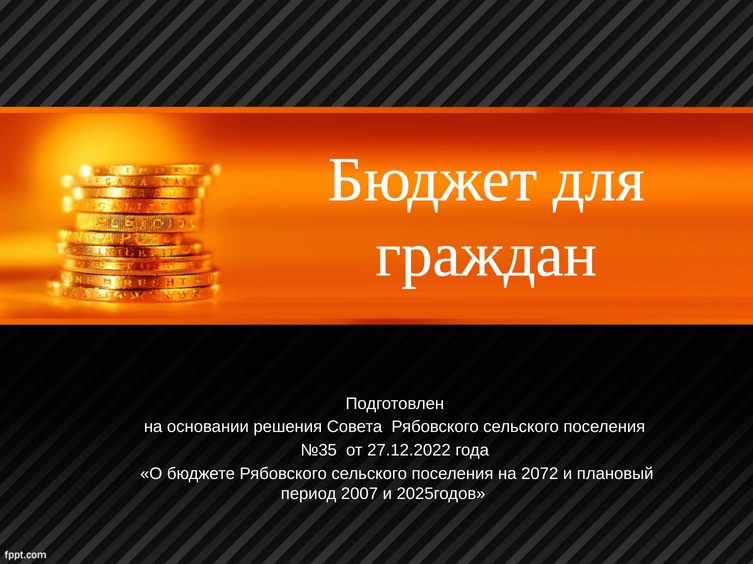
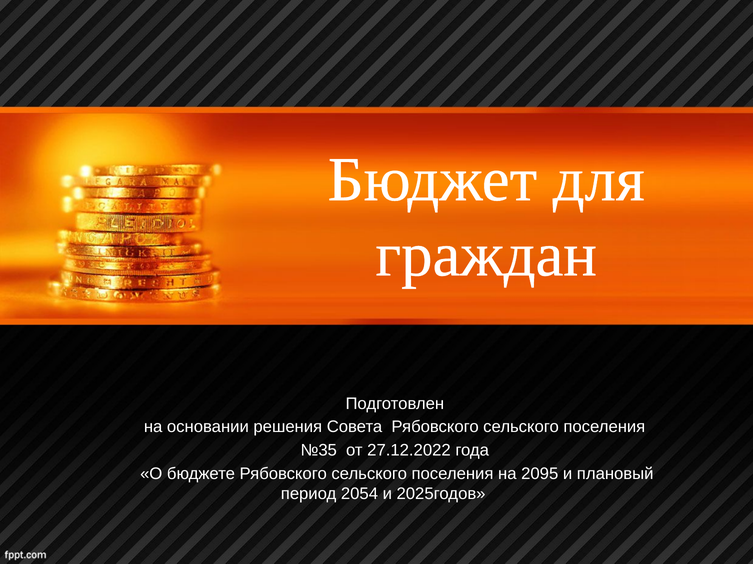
2072: 2072 -> 2095
2007: 2007 -> 2054
